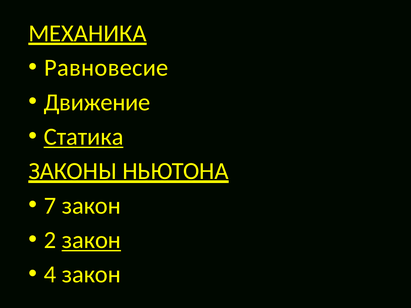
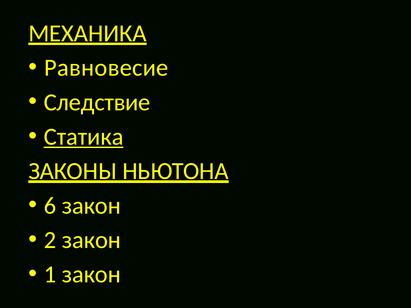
Движение: Движение -> Следствие
7: 7 -> 6
закон at (91, 240) underline: present -> none
4: 4 -> 1
